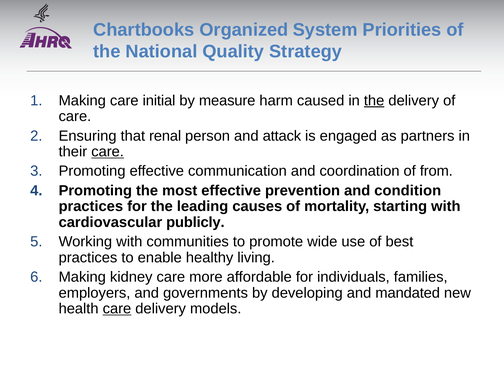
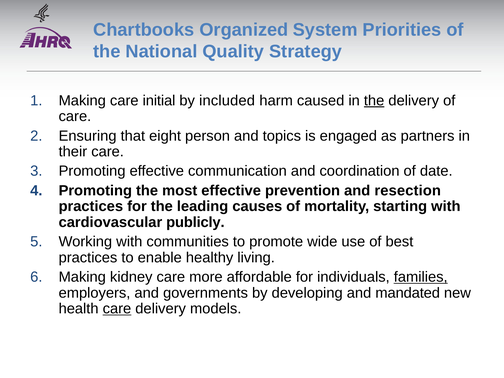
measure: measure -> included
renal: renal -> eight
attack: attack -> topics
care at (108, 152) underline: present -> none
from: from -> date
condition: condition -> resection
families underline: none -> present
